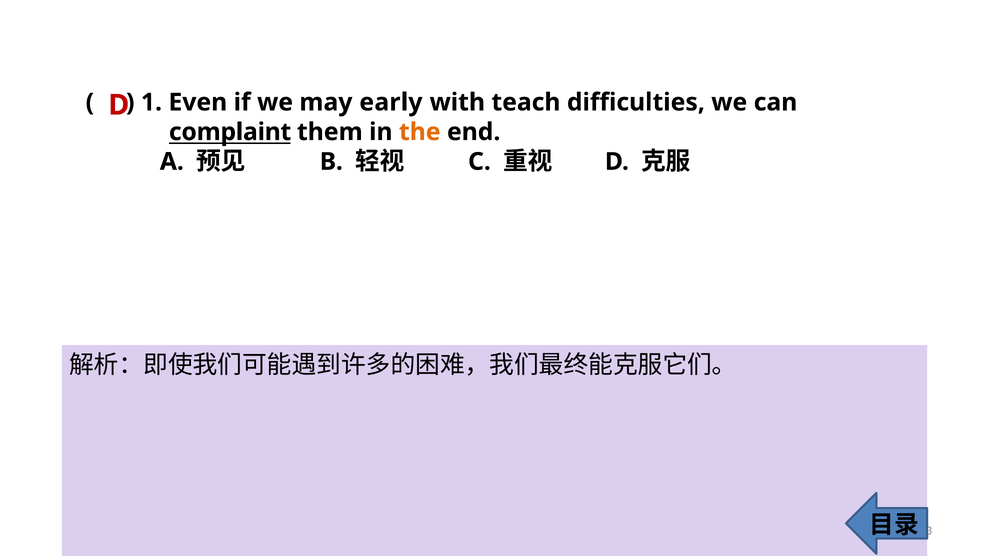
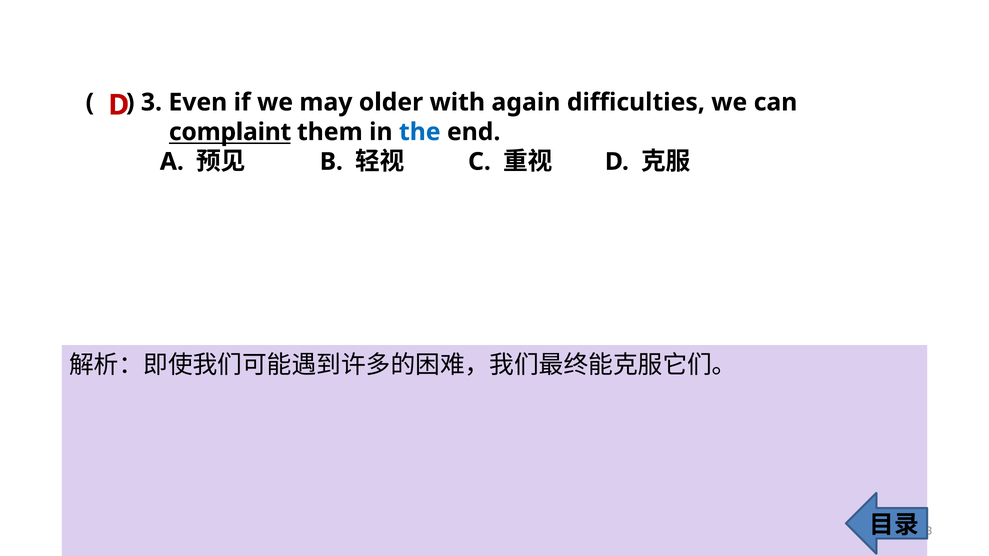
1: 1 -> 3
early: early -> older
teach: teach -> again
the colour: orange -> blue
